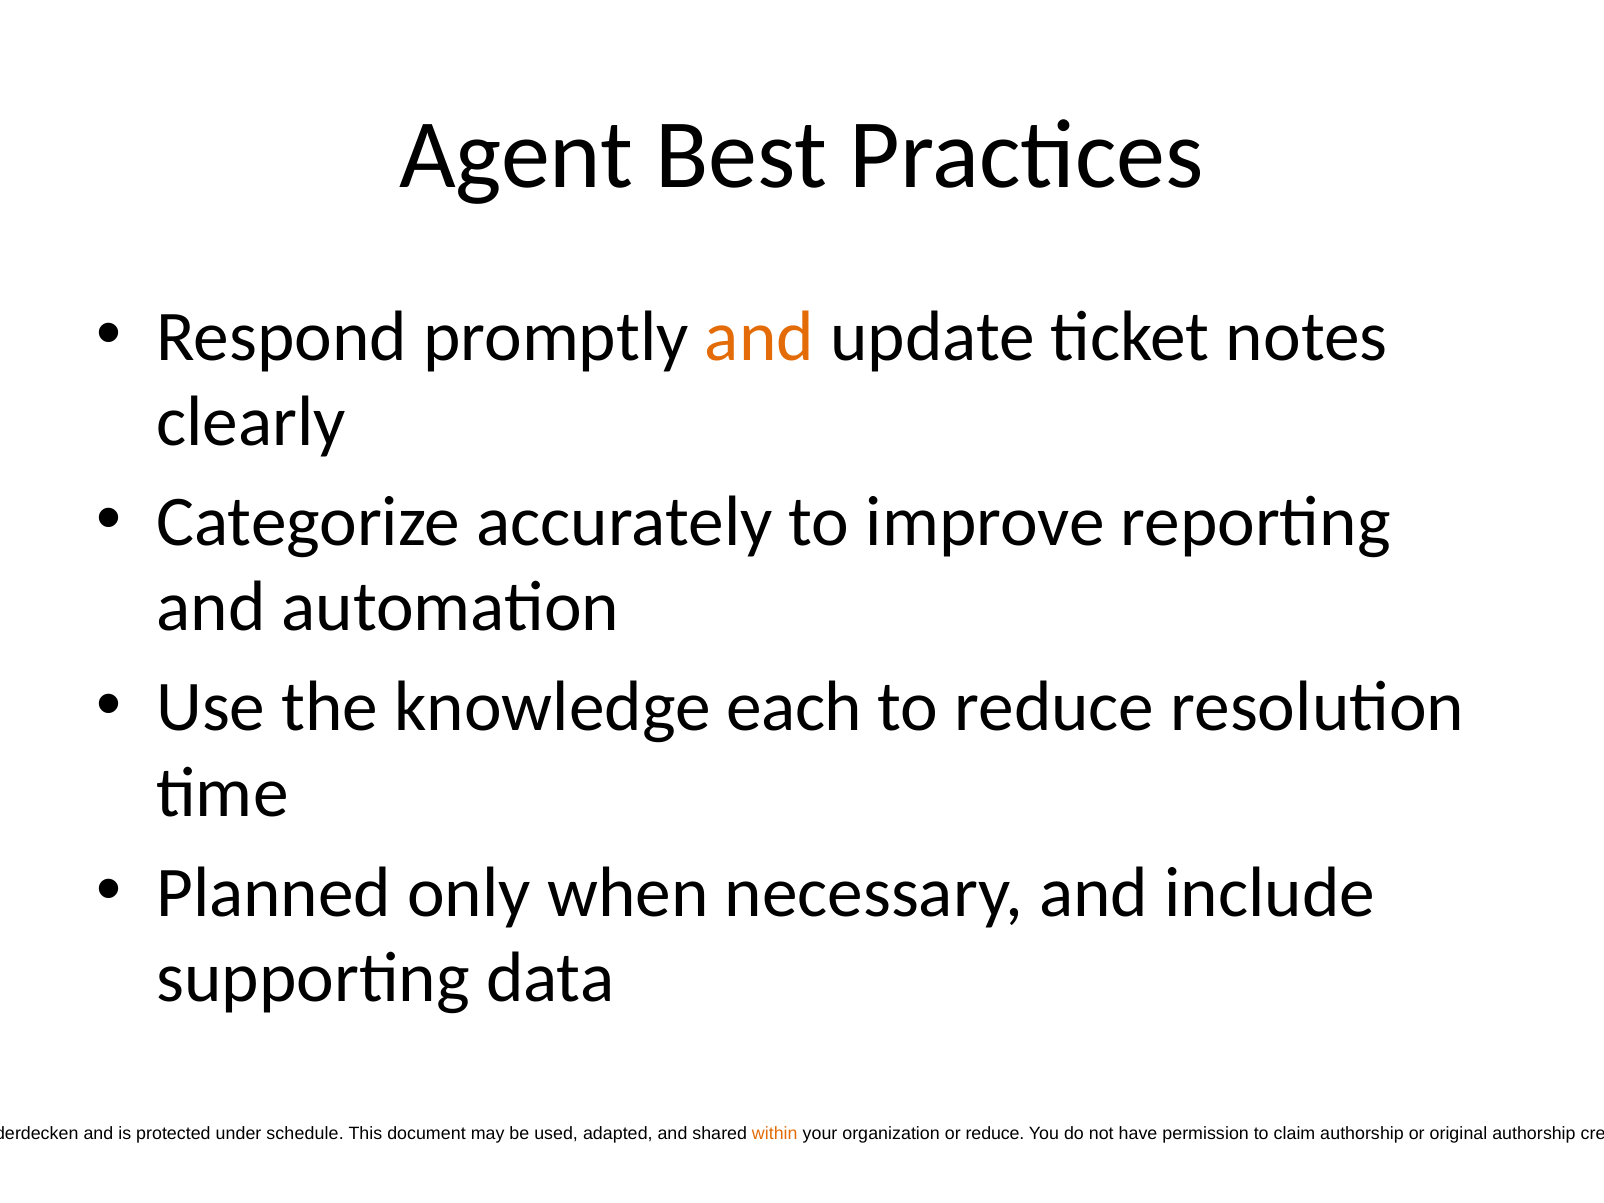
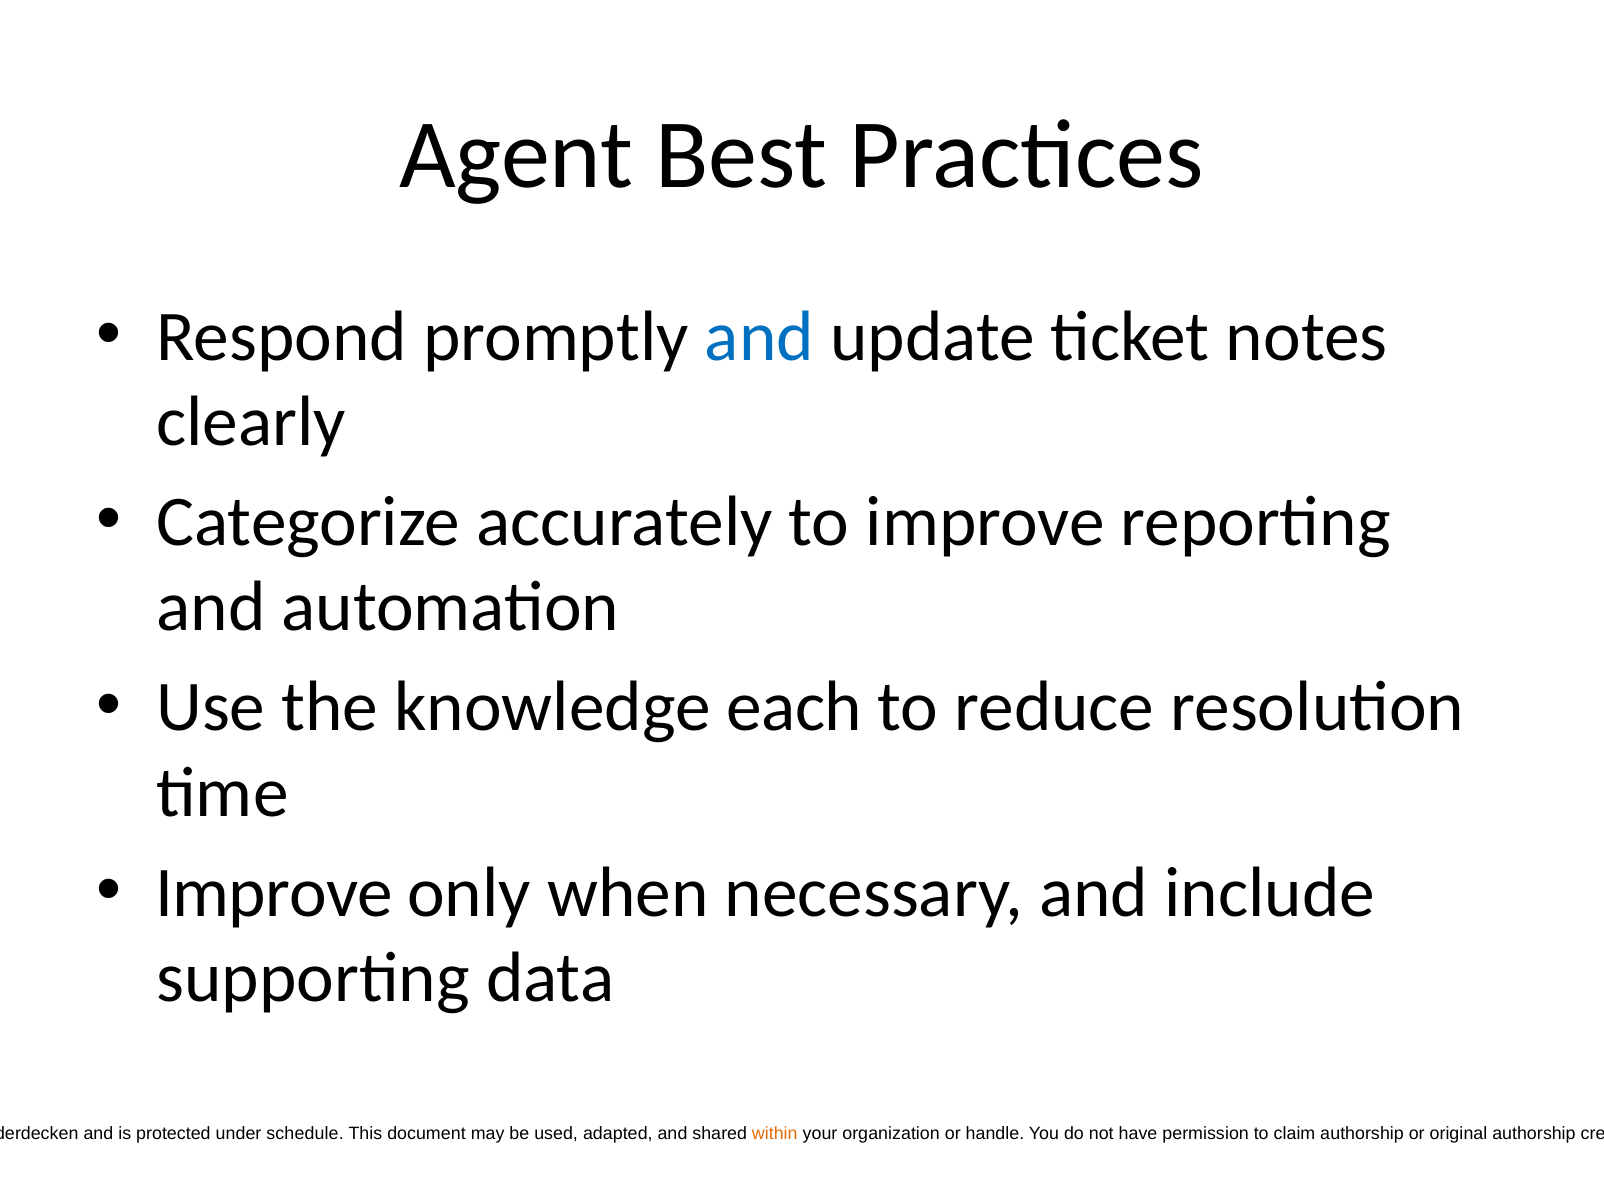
and at (759, 336) colour: orange -> blue
Planned at (274, 893): Planned -> Improve
or reduce: reduce -> handle
